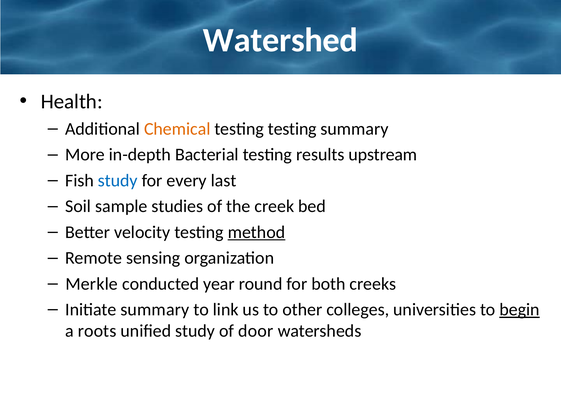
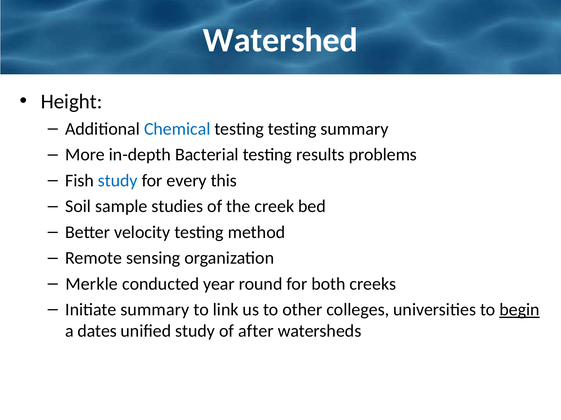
Health: Health -> Height
Chemical colour: orange -> blue
upstream: upstream -> problems
last: last -> this
method underline: present -> none
roots: roots -> dates
door: door -> after
